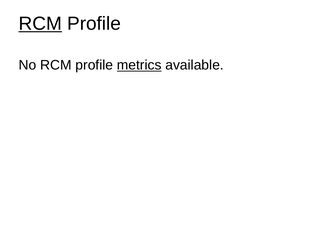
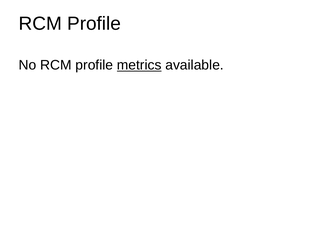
RCM at (40, 24) underline: present -> none
